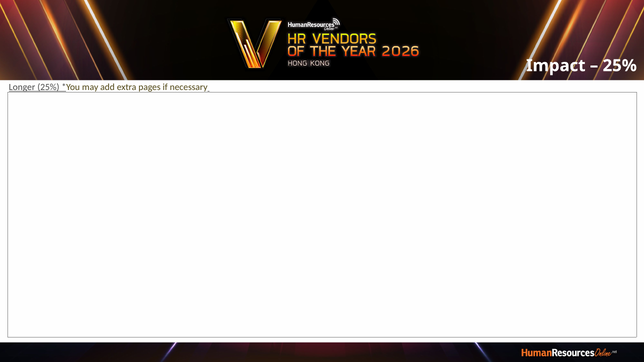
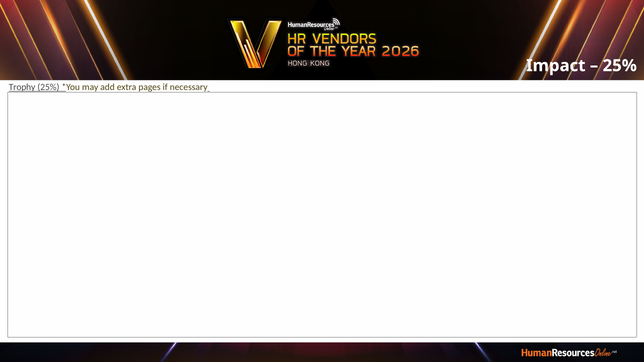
Longer: Longer -> Trophy
